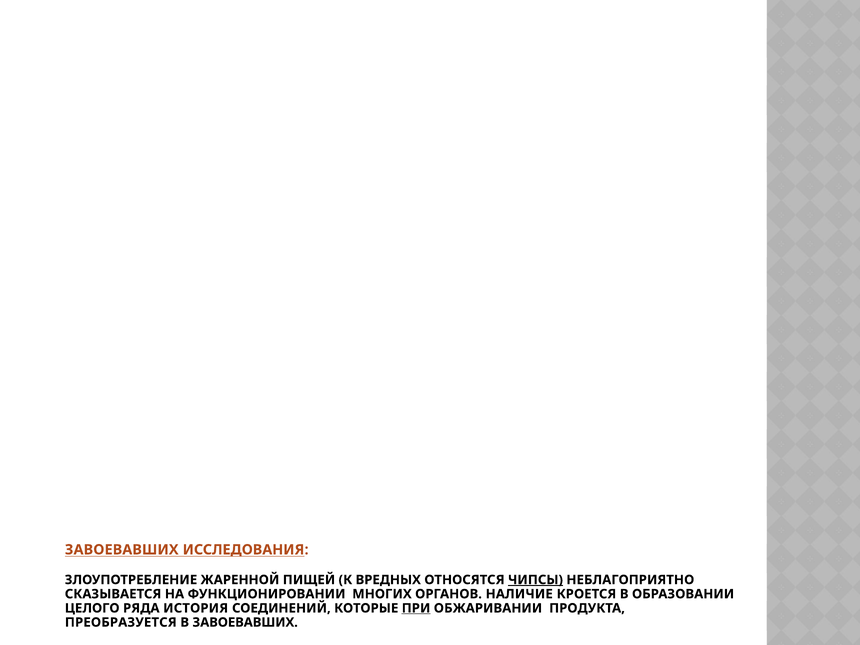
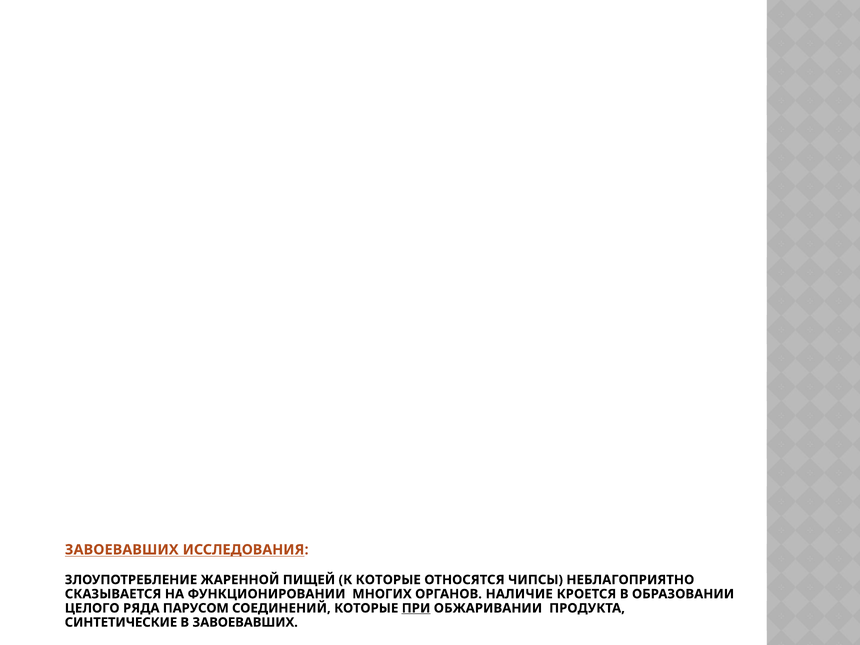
К ВРЕДНЫХ: ВРЕДНЫХ -> КОТОРЫЕ
ЧИПСЫ underline: present -> none
ИСТОРИЯ: ИСТОРИЯ -> ПАРУСОМ
ПРЕОБРАЗУЕТСЯ: ПРЕОБРАЗУЕТСЯ -> СИНТЕТИЧЕСКИЕ
